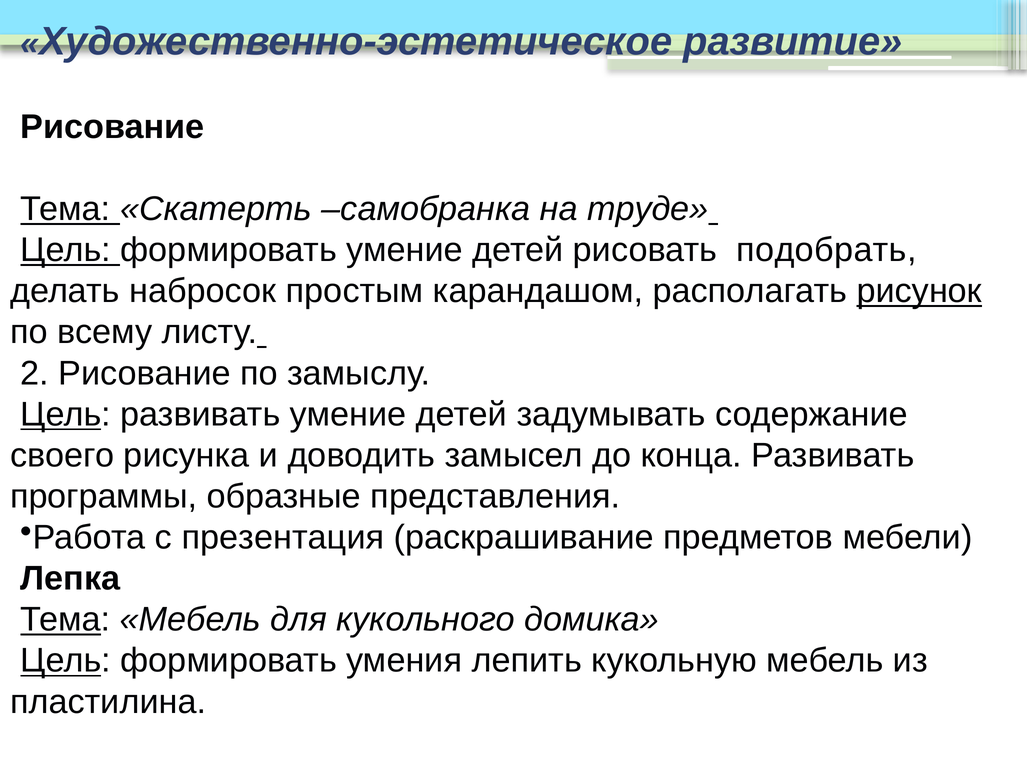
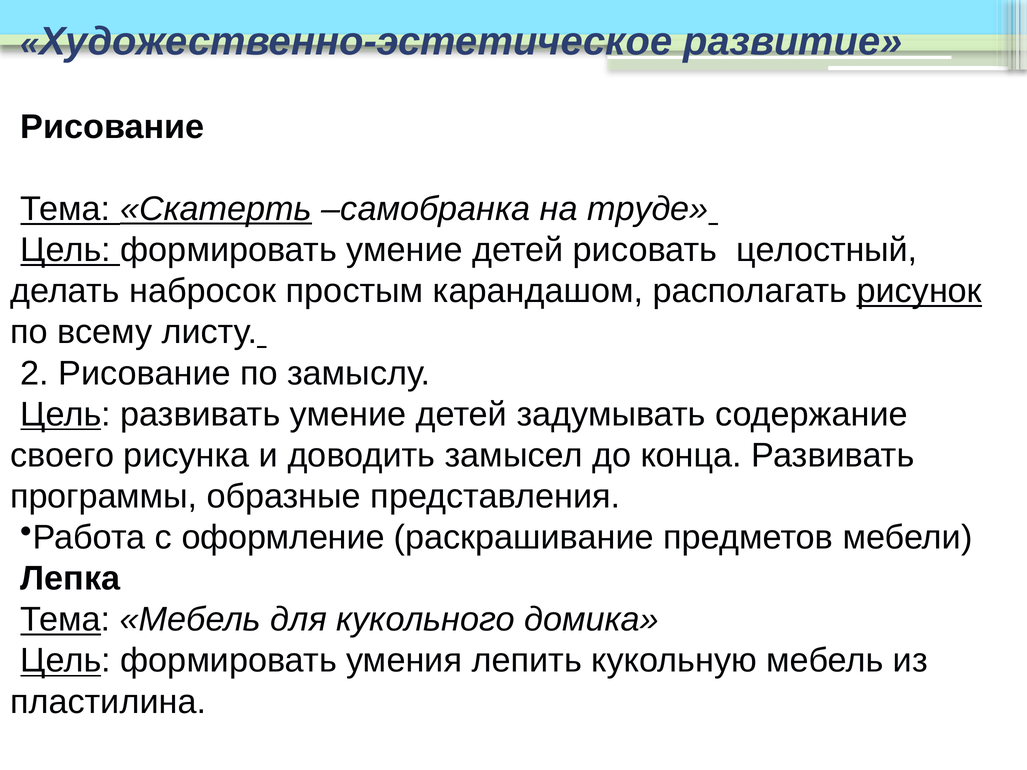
Скатерть underline: none -> present
подобрать: подобрать -> целостный
презентация: презентация -> оформление
